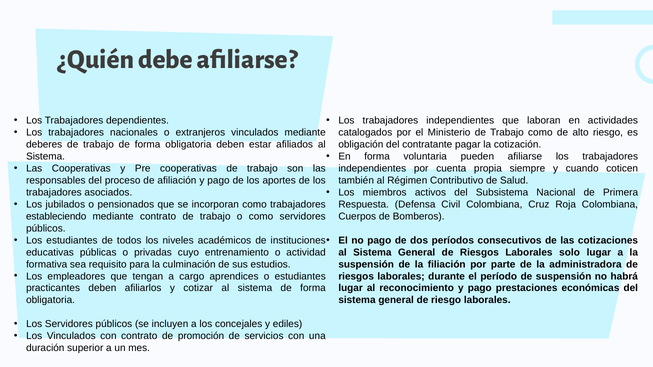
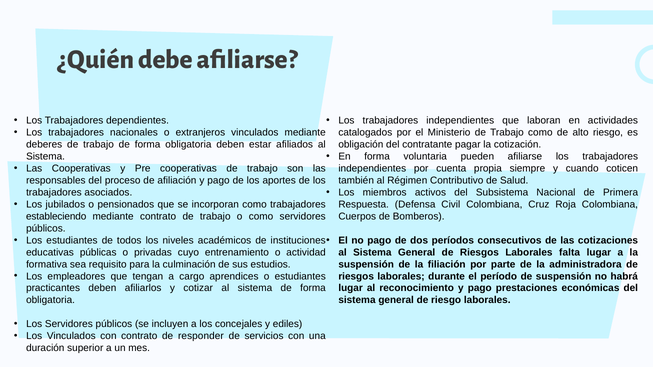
solo: solo -> falta
promoción: promoción -> responder
